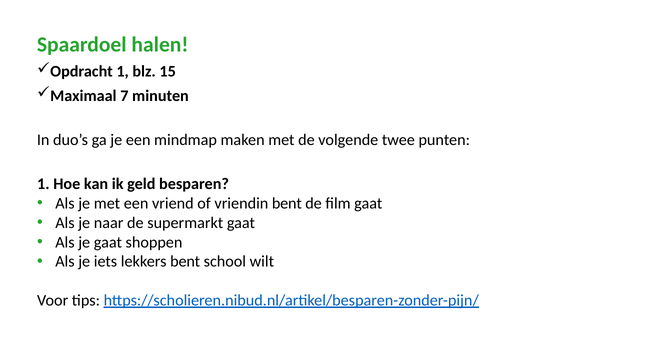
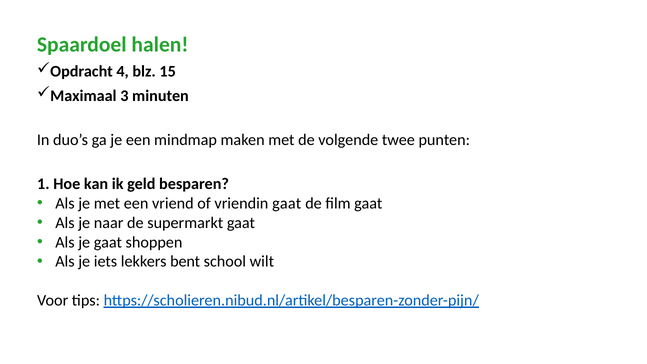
Opdracht 1: 1 -> 4
7: 7 -> 3
vriendin bent: bent -> gaat
